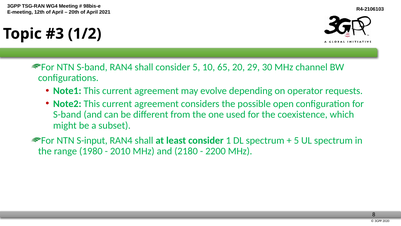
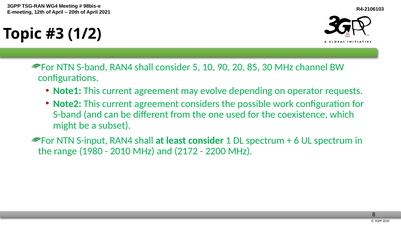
65: 65 -> 90
29: 29 -> 85
open: open -> work
5 at (296, 140): 5 -> 6
2180: 2180 -> 2172
